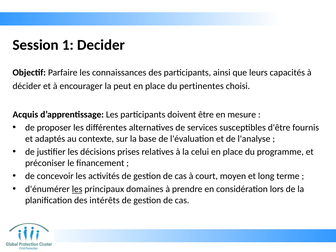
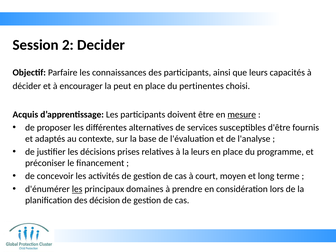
1: 1 -> 2
mesure underline: none -> present
la celui: celui -> leurs
intérêts: intérêts -> décision
